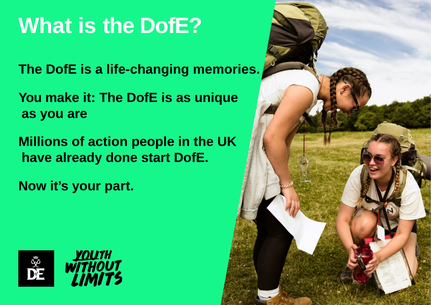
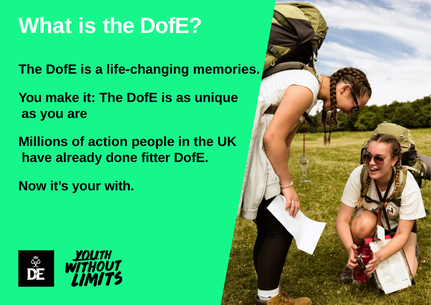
start: start -> ﬁtter
part: part -> with
